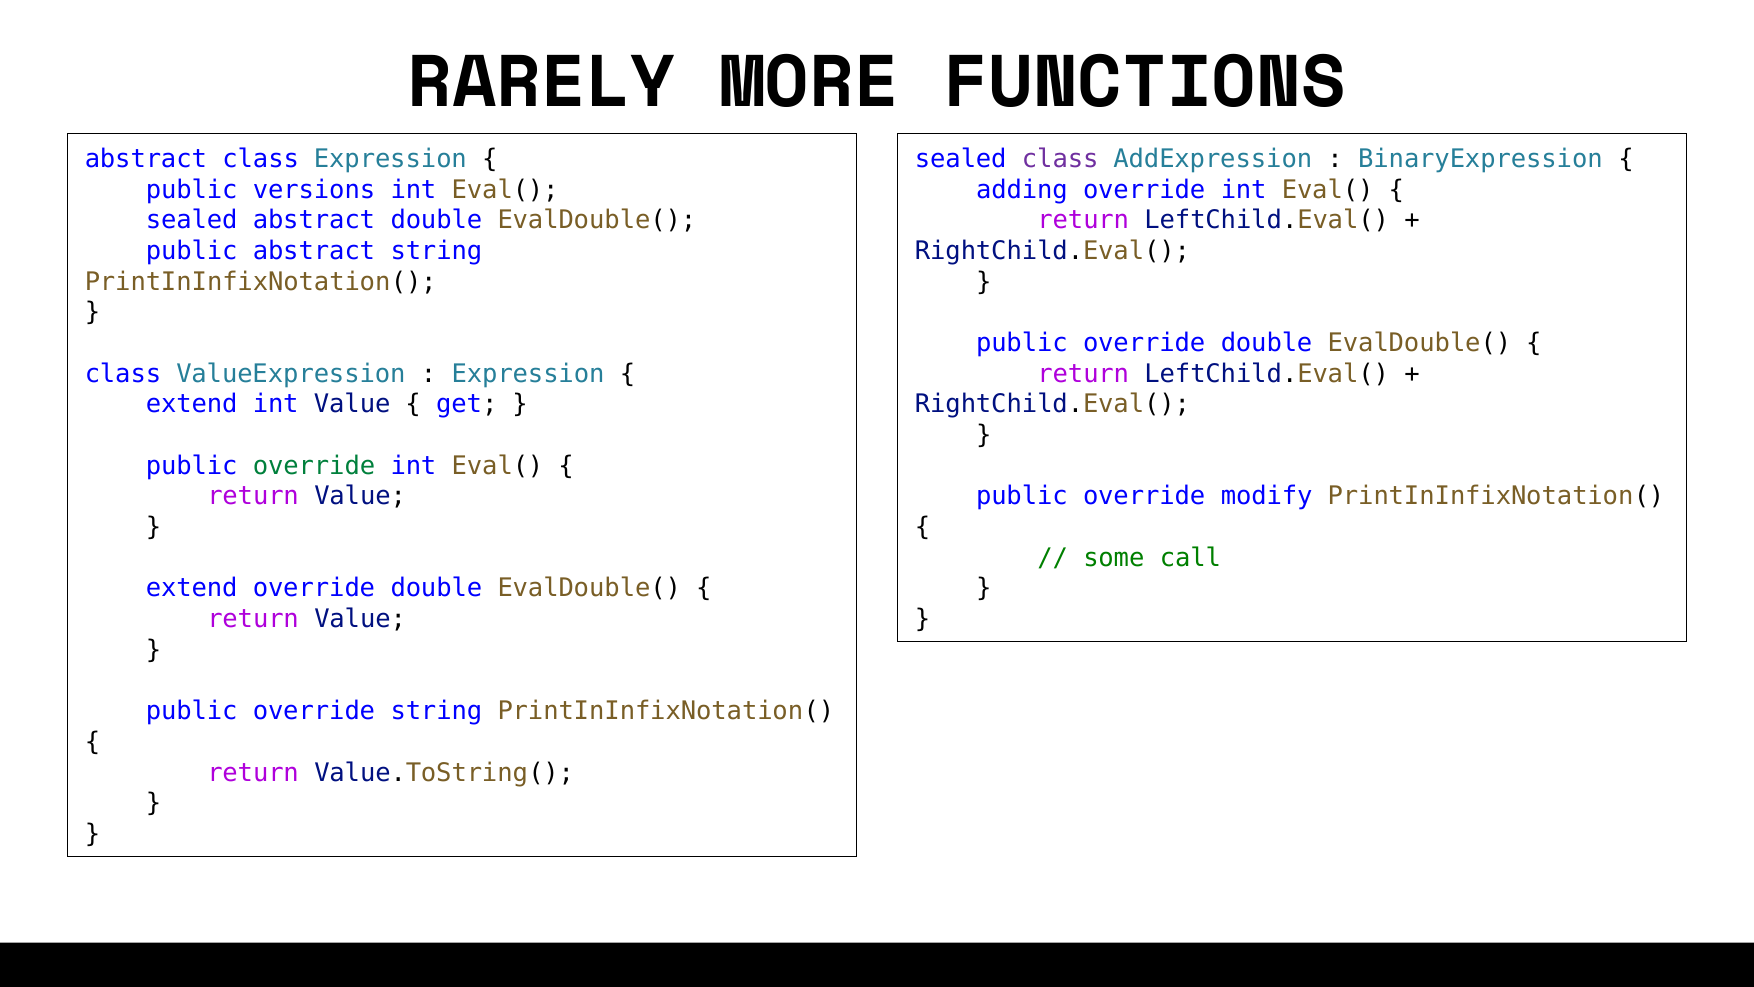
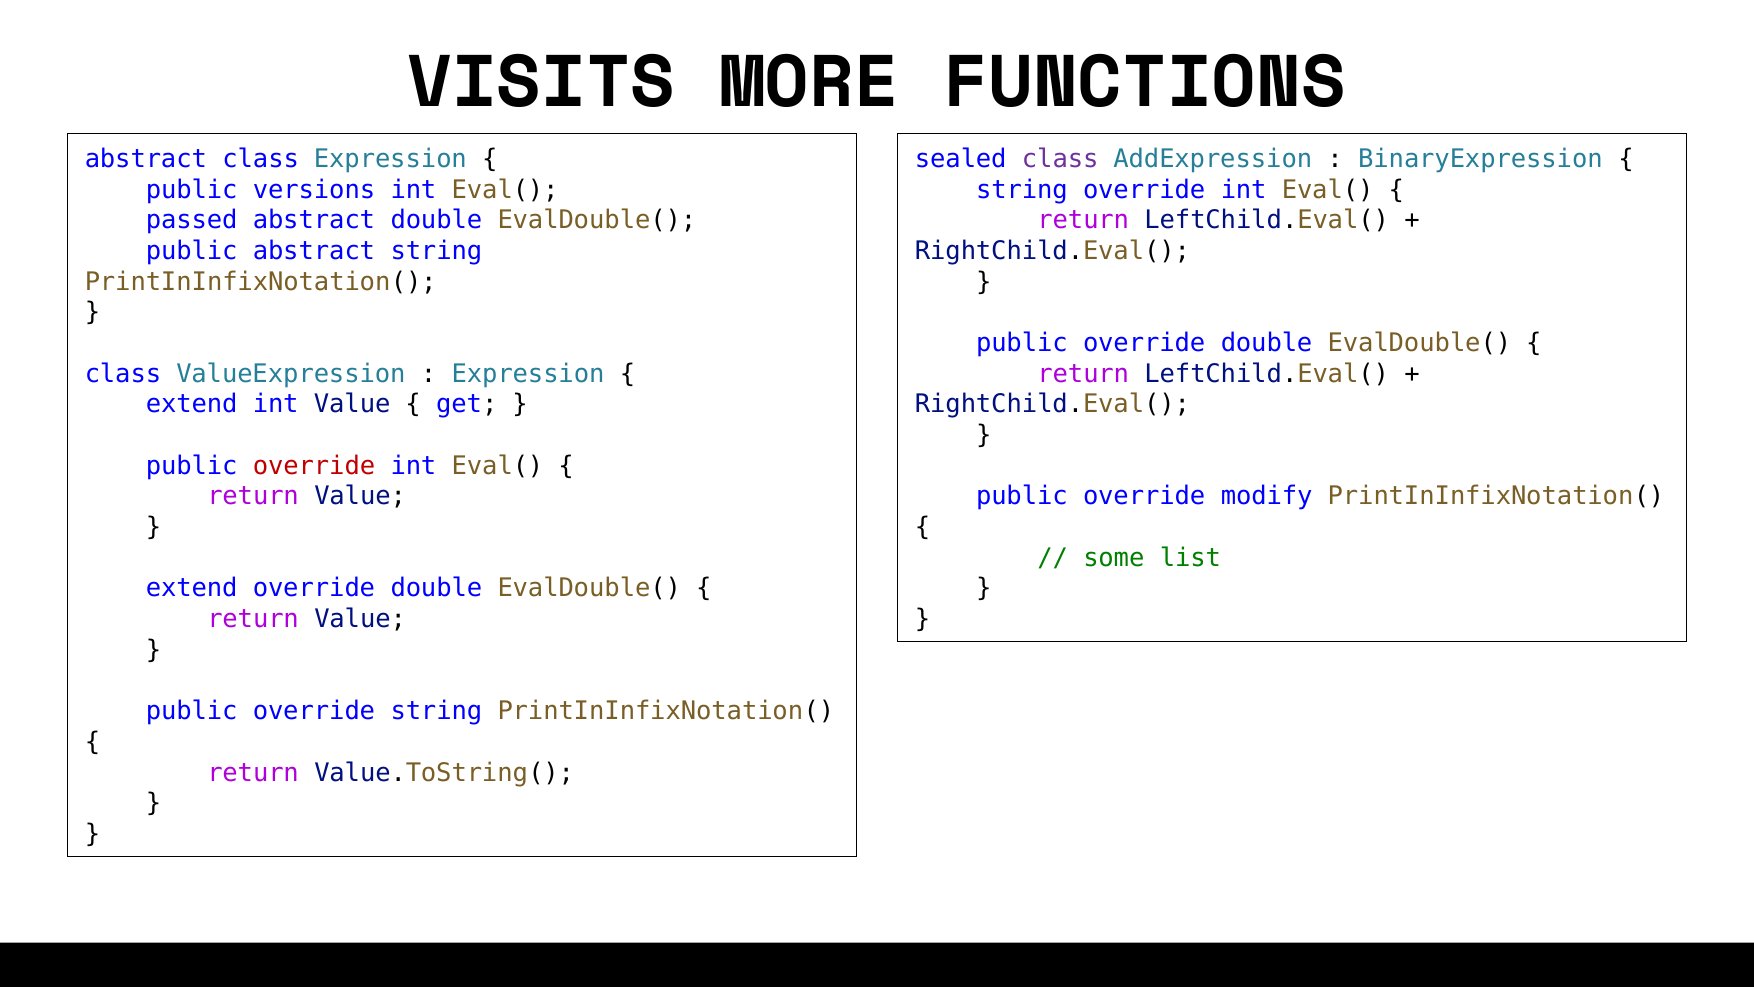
RARELY: RARELY -> VISITS
adding at (1022, 190): adding -> string
sealed at (192, 220): sealed -> passed
override at (314, 466) colour: green -> red
call: call -> list
